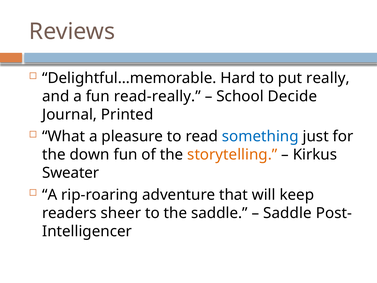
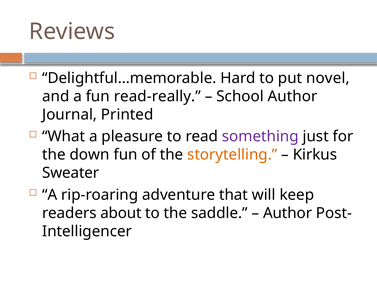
really: really -> novel
School Decide: Decide -> Author
something colour: blue -> purple
sheer: sheer -> about
Saddle at (287, 213): Saddle -> Author
